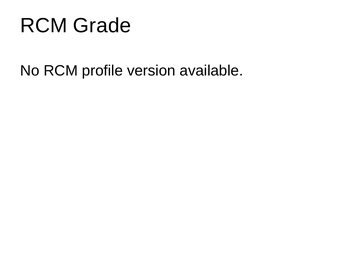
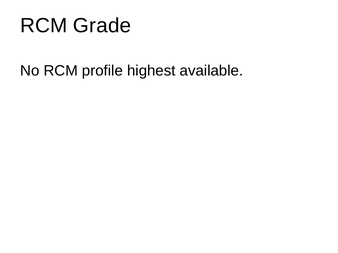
version: version -> highest
